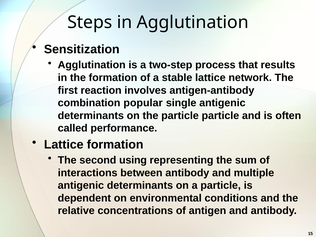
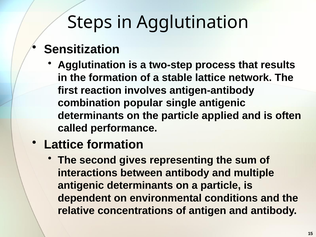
particle particle: particle -> applied
using: using -> gives
